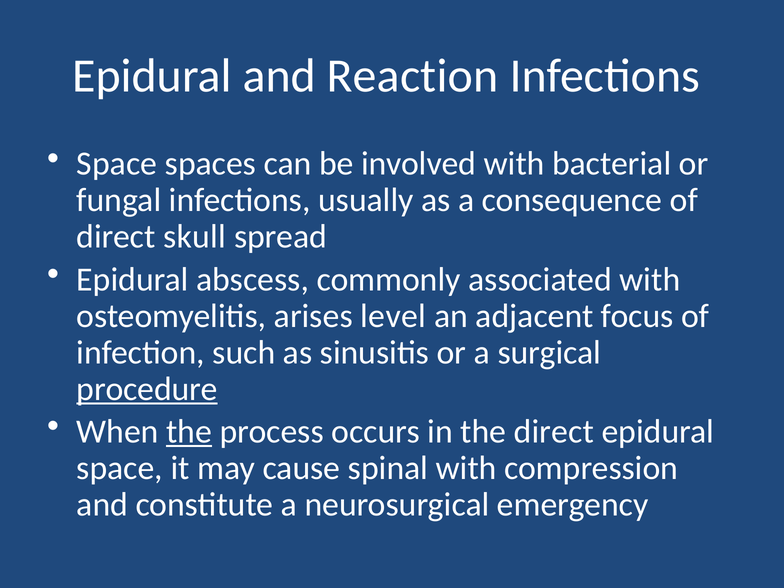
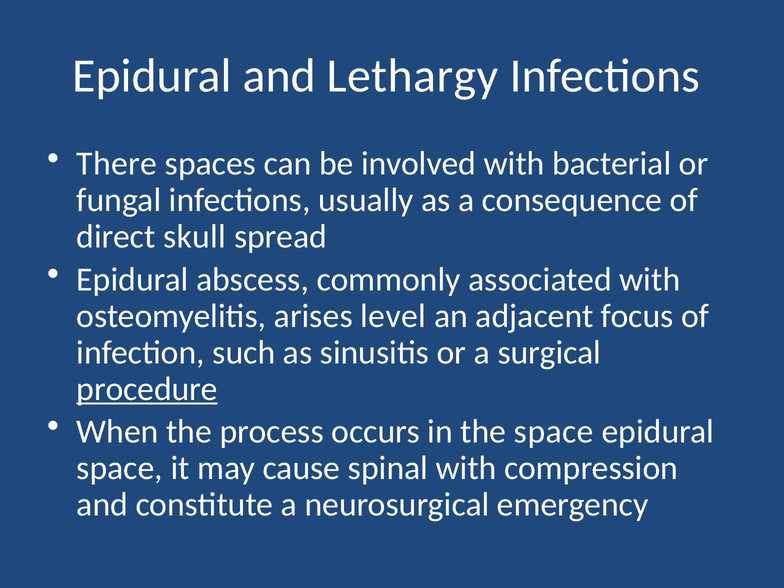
Reaction: Reaction -> Lethargy
Space at (117, 164): Space -> There
the at (189, 432) underline: present -> none
the direct: direct -> space
